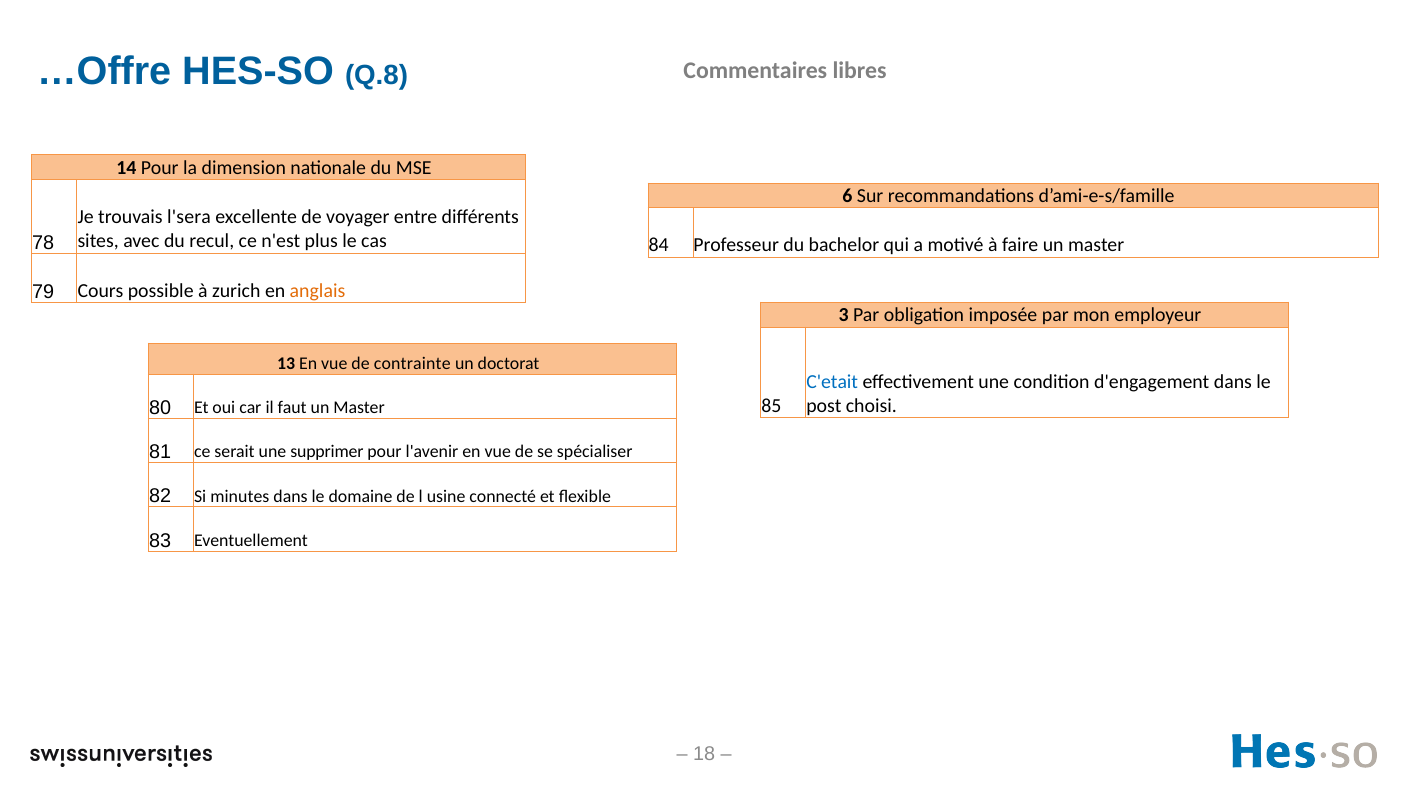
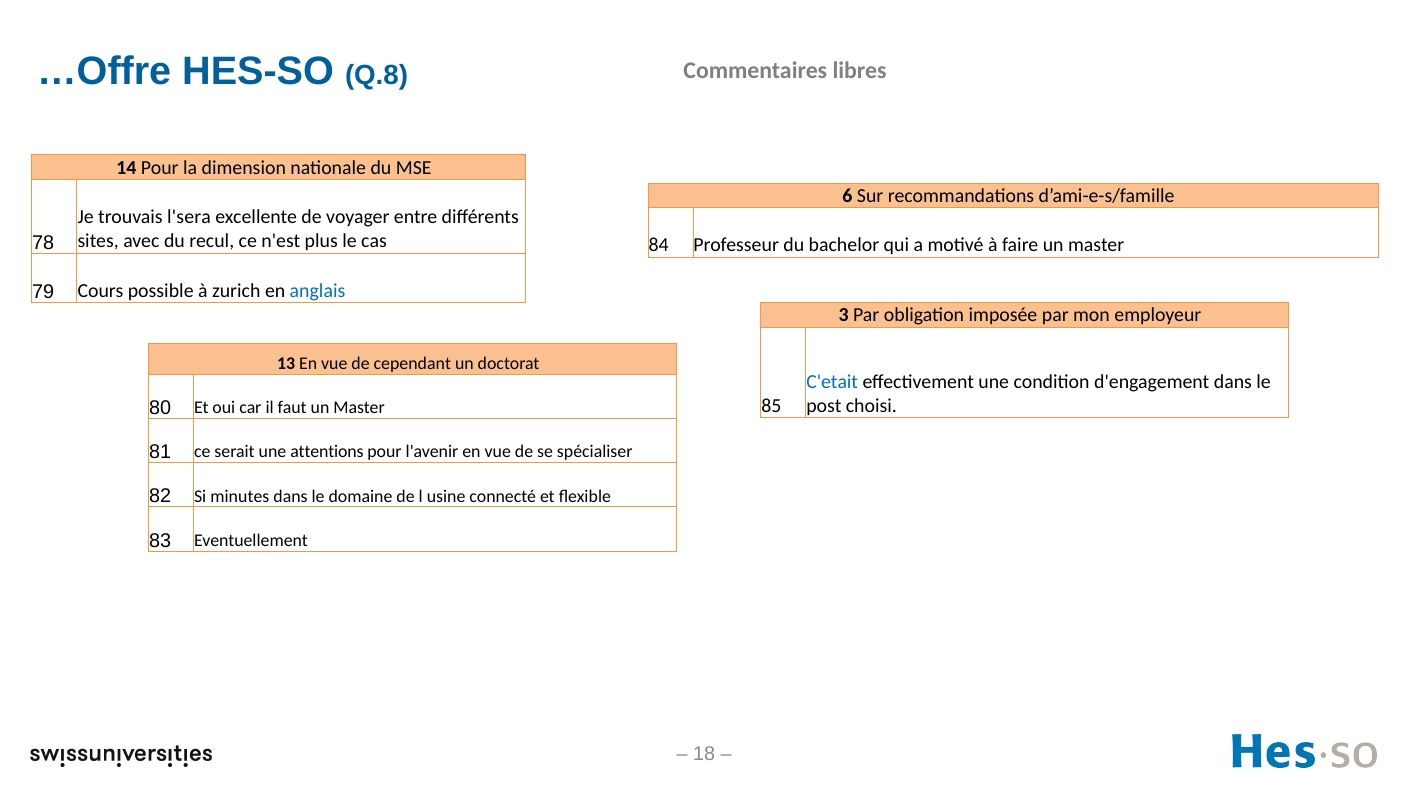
anglais colour: orange -> blue
contrainte: contrainte -> cependant
supprimer: supprimer -> attentions
